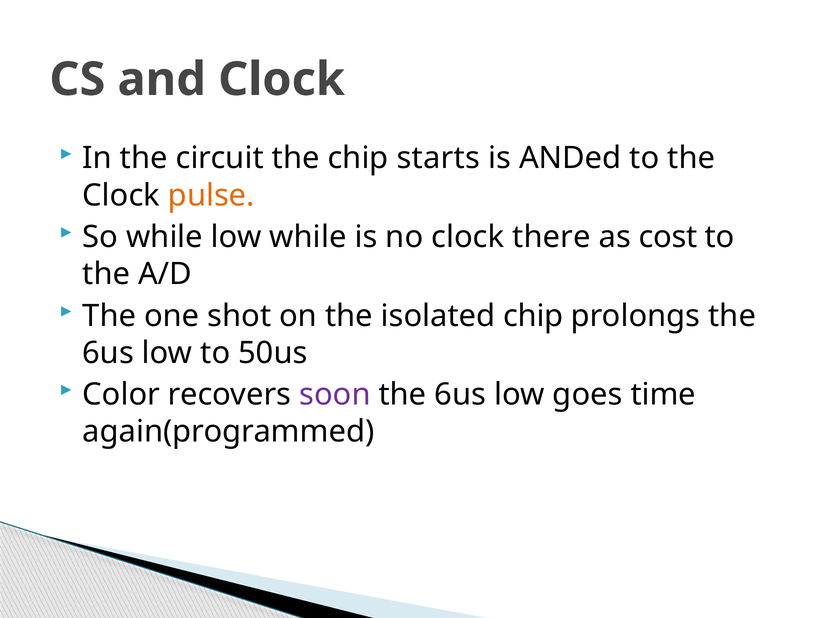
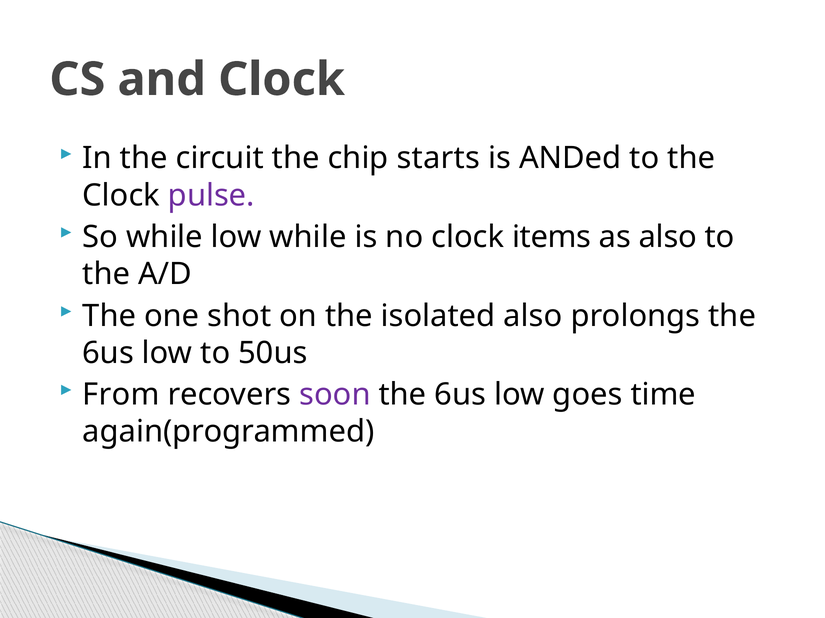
pulse colour: orange -> purple
there: there -> items
as cost: cost -> also
isolated chip: chip -> also
Color: Color -> From
